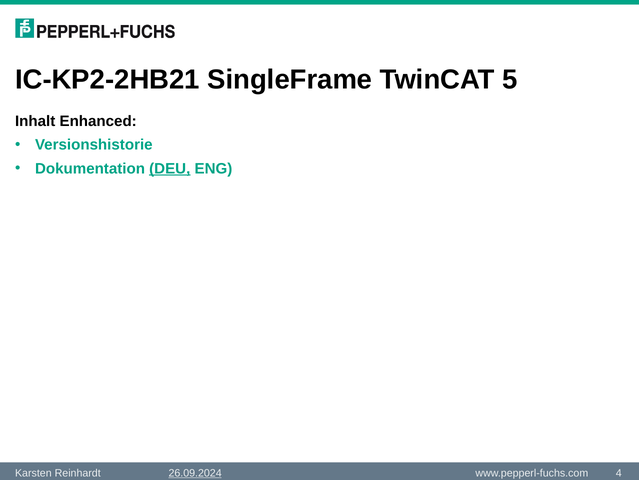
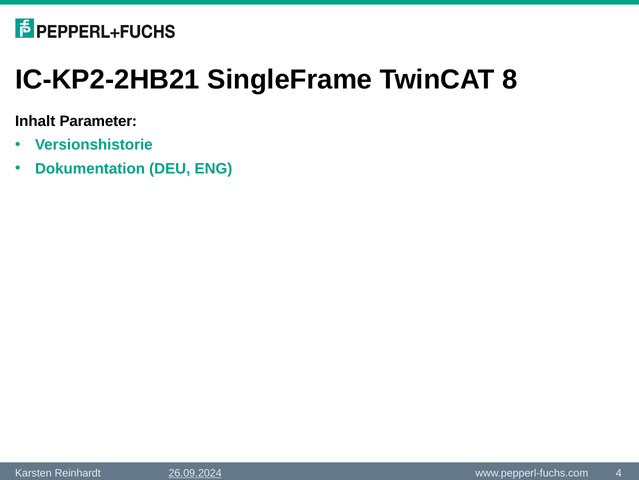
5: 5 -> 8
Enhanced: Enhanced -> Parameter
DEU underline: present -> none
